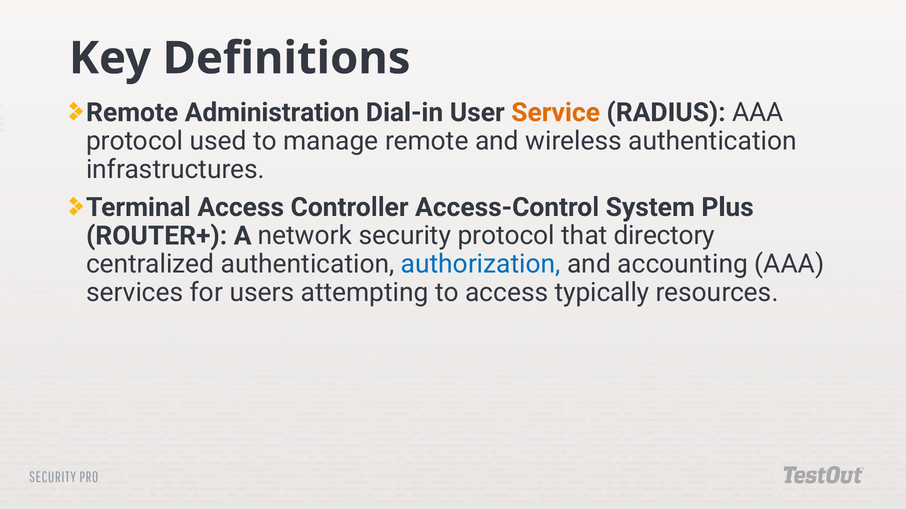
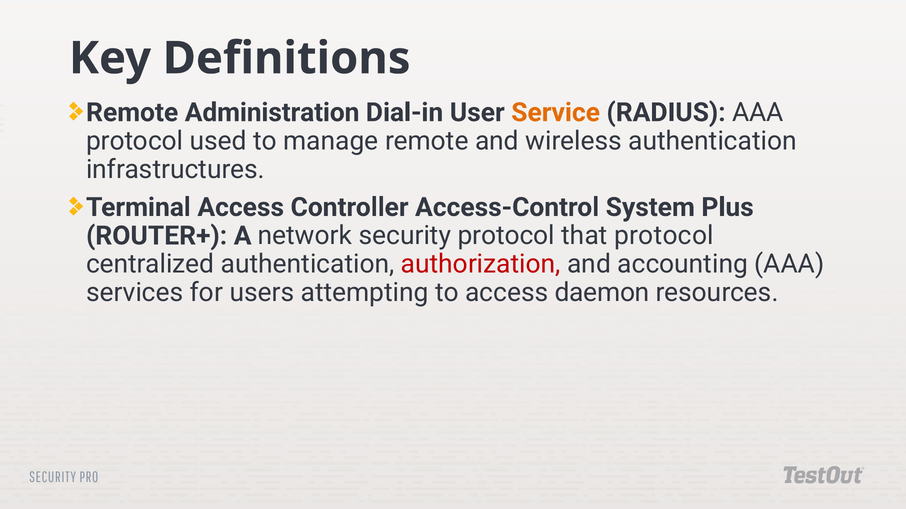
that directory: directory -> protocol
authorization colour: blue -> red
typically: typically -> daemon
